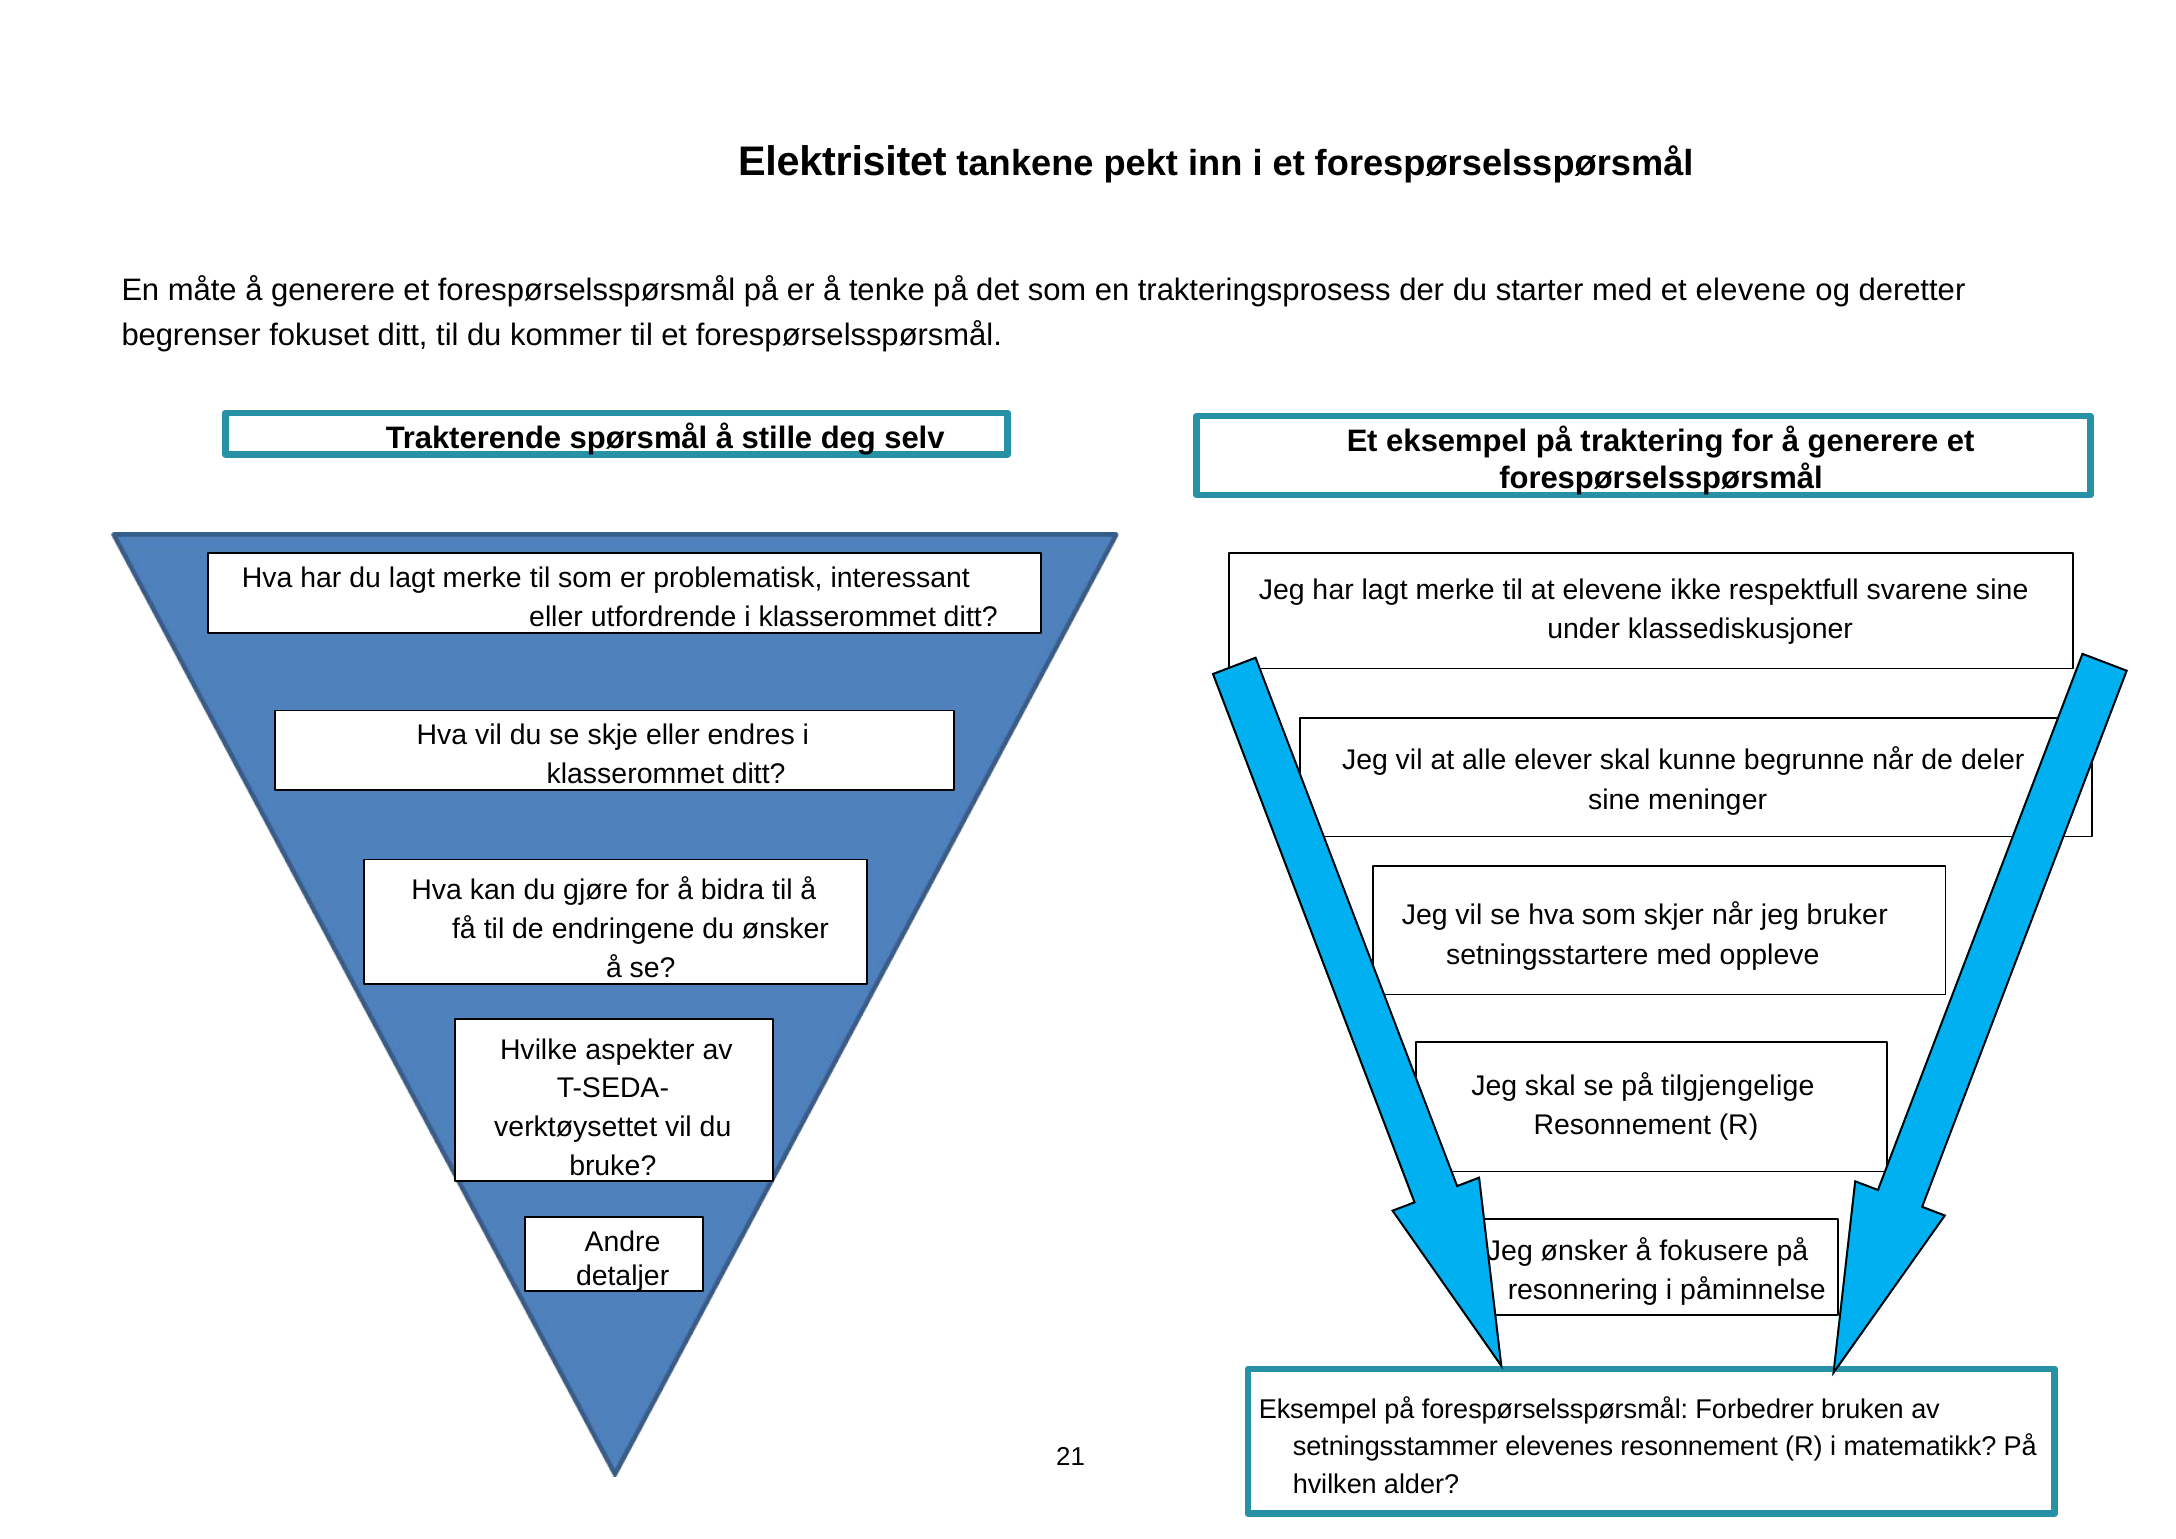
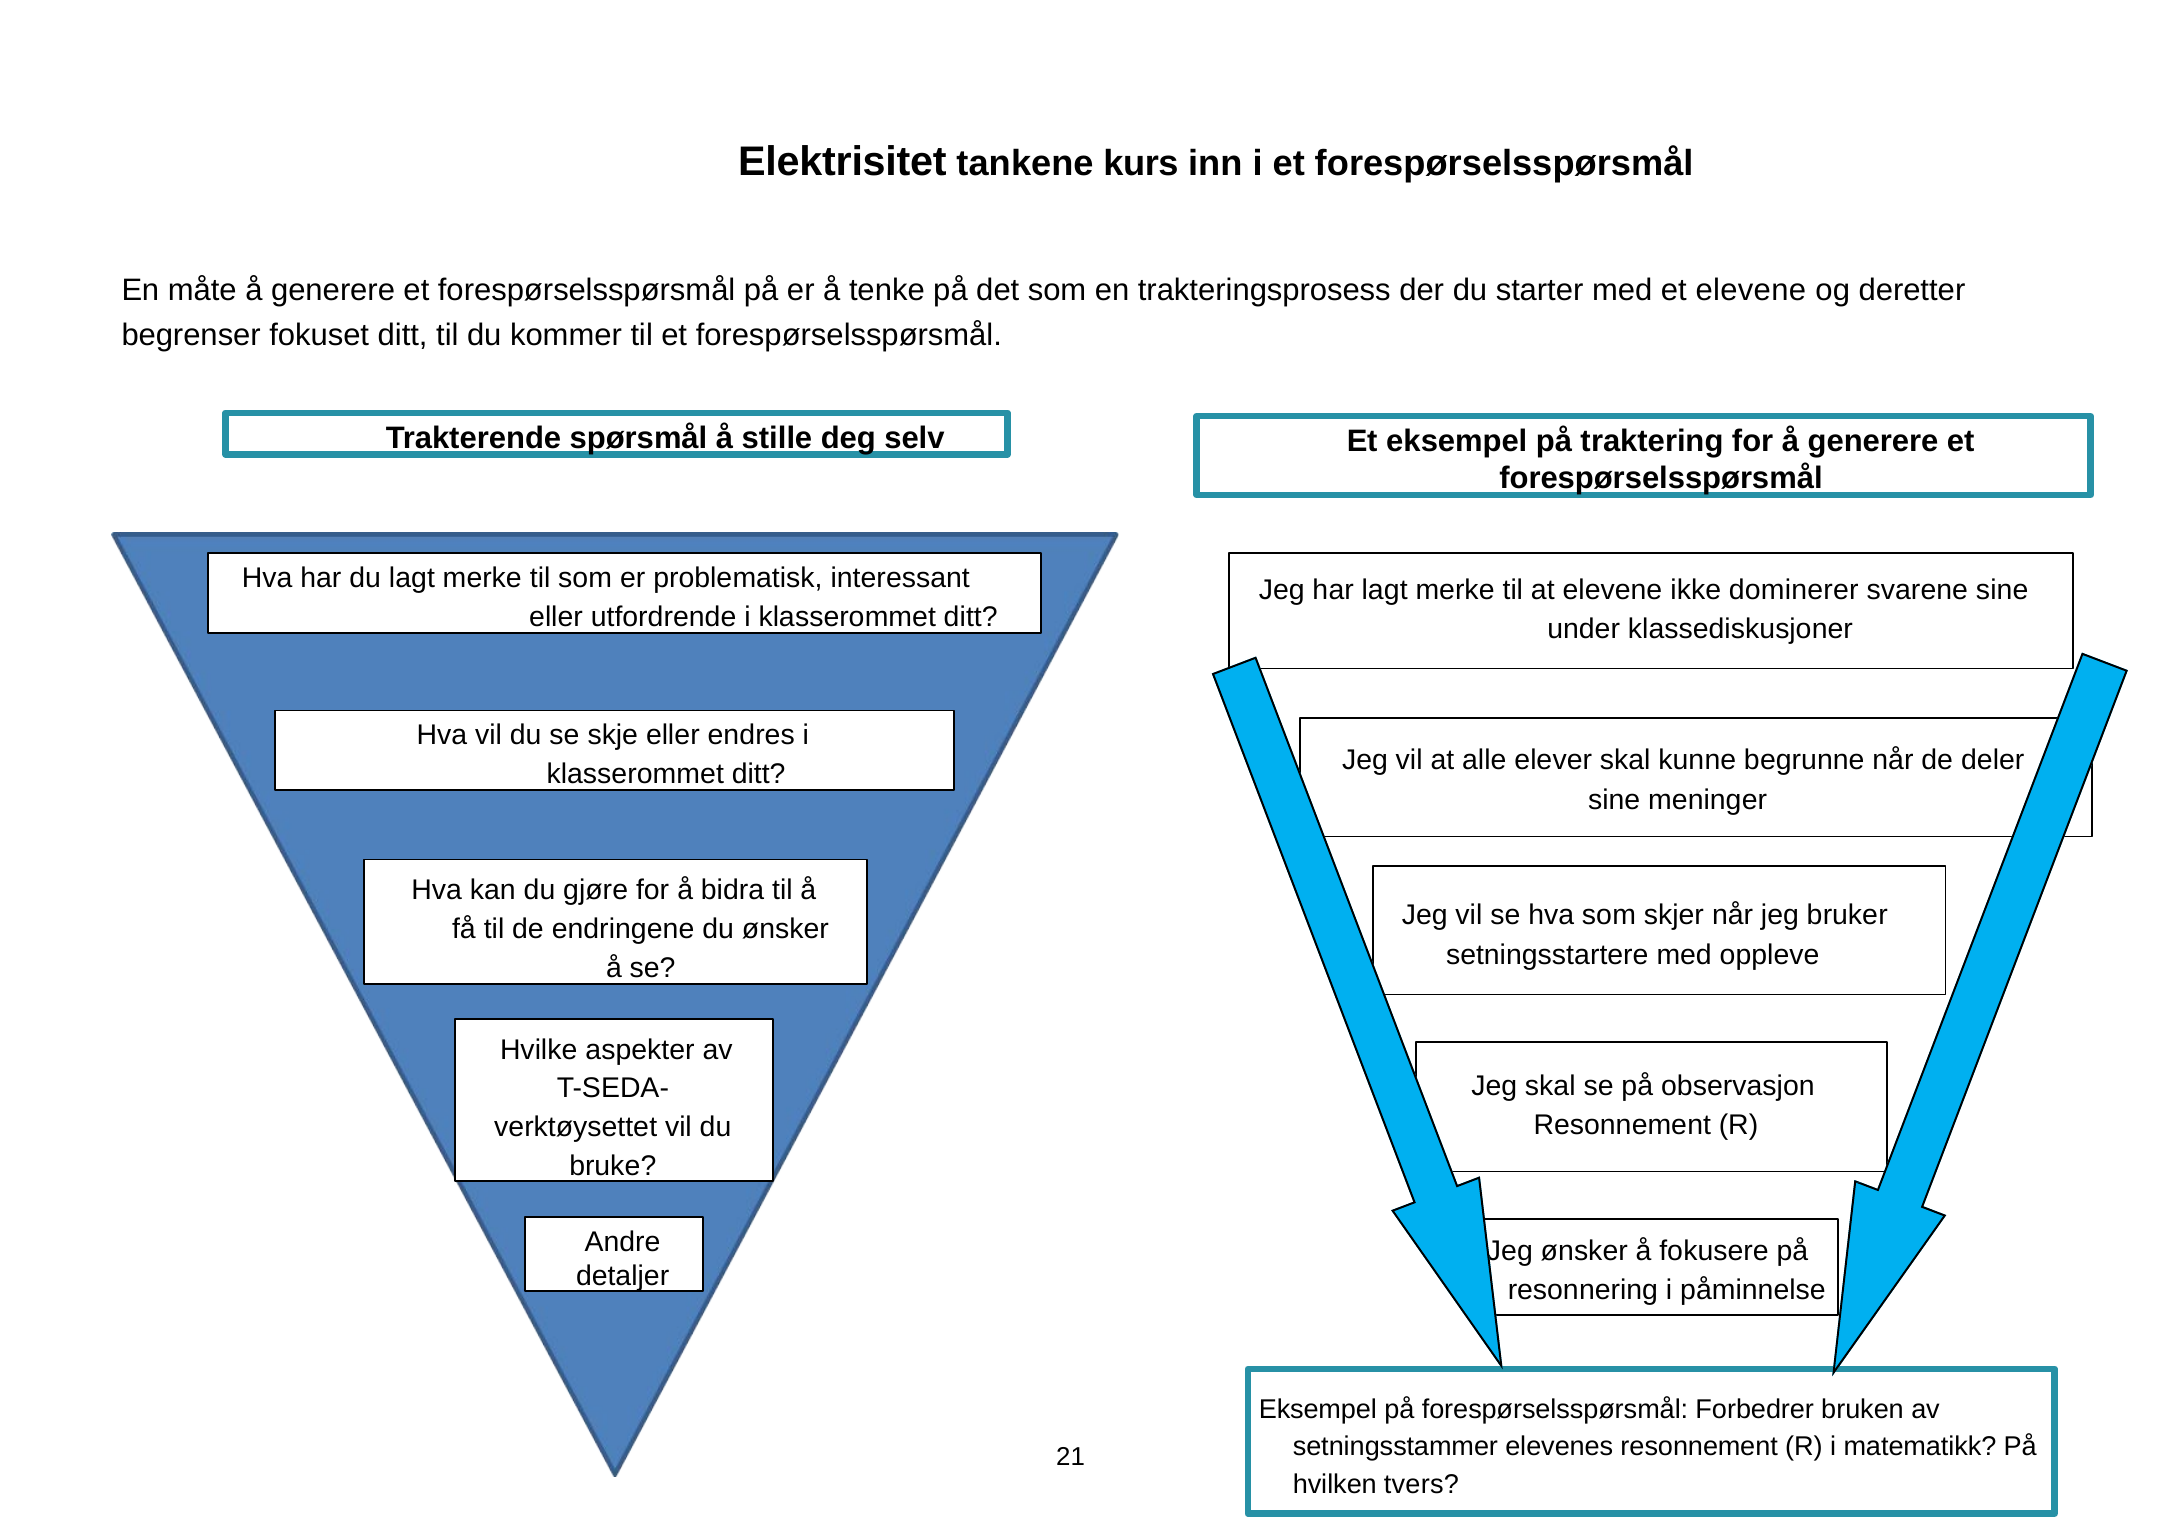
pekt: pekt -> kurs
respektfull: respektfull -> dominerer
tilgjengelige: tilgjengelige -> observasjon
alder: alder -> tvers
